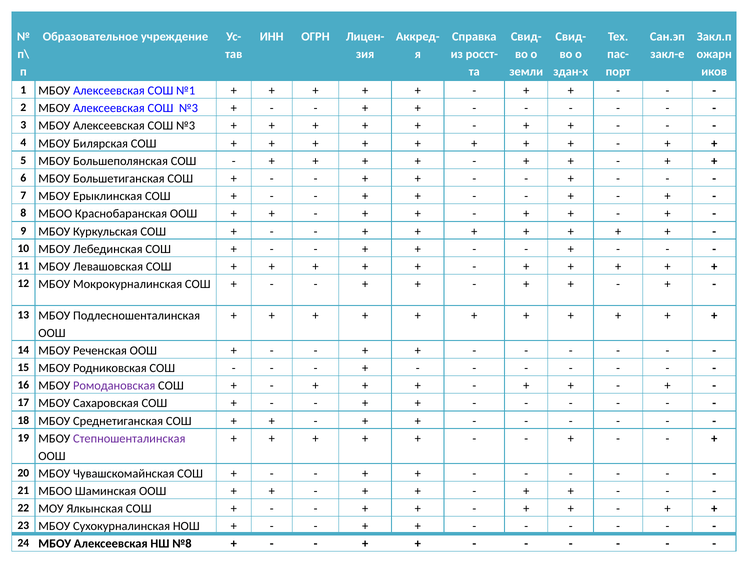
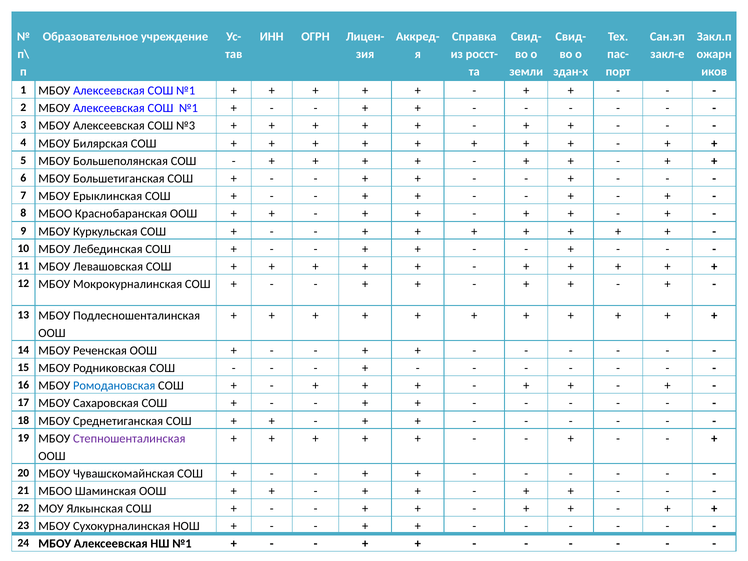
№3 at (188, 108): №3 -> №1
Ромодановская colour: purple -> blue
НШ №8: №8 -> №1
